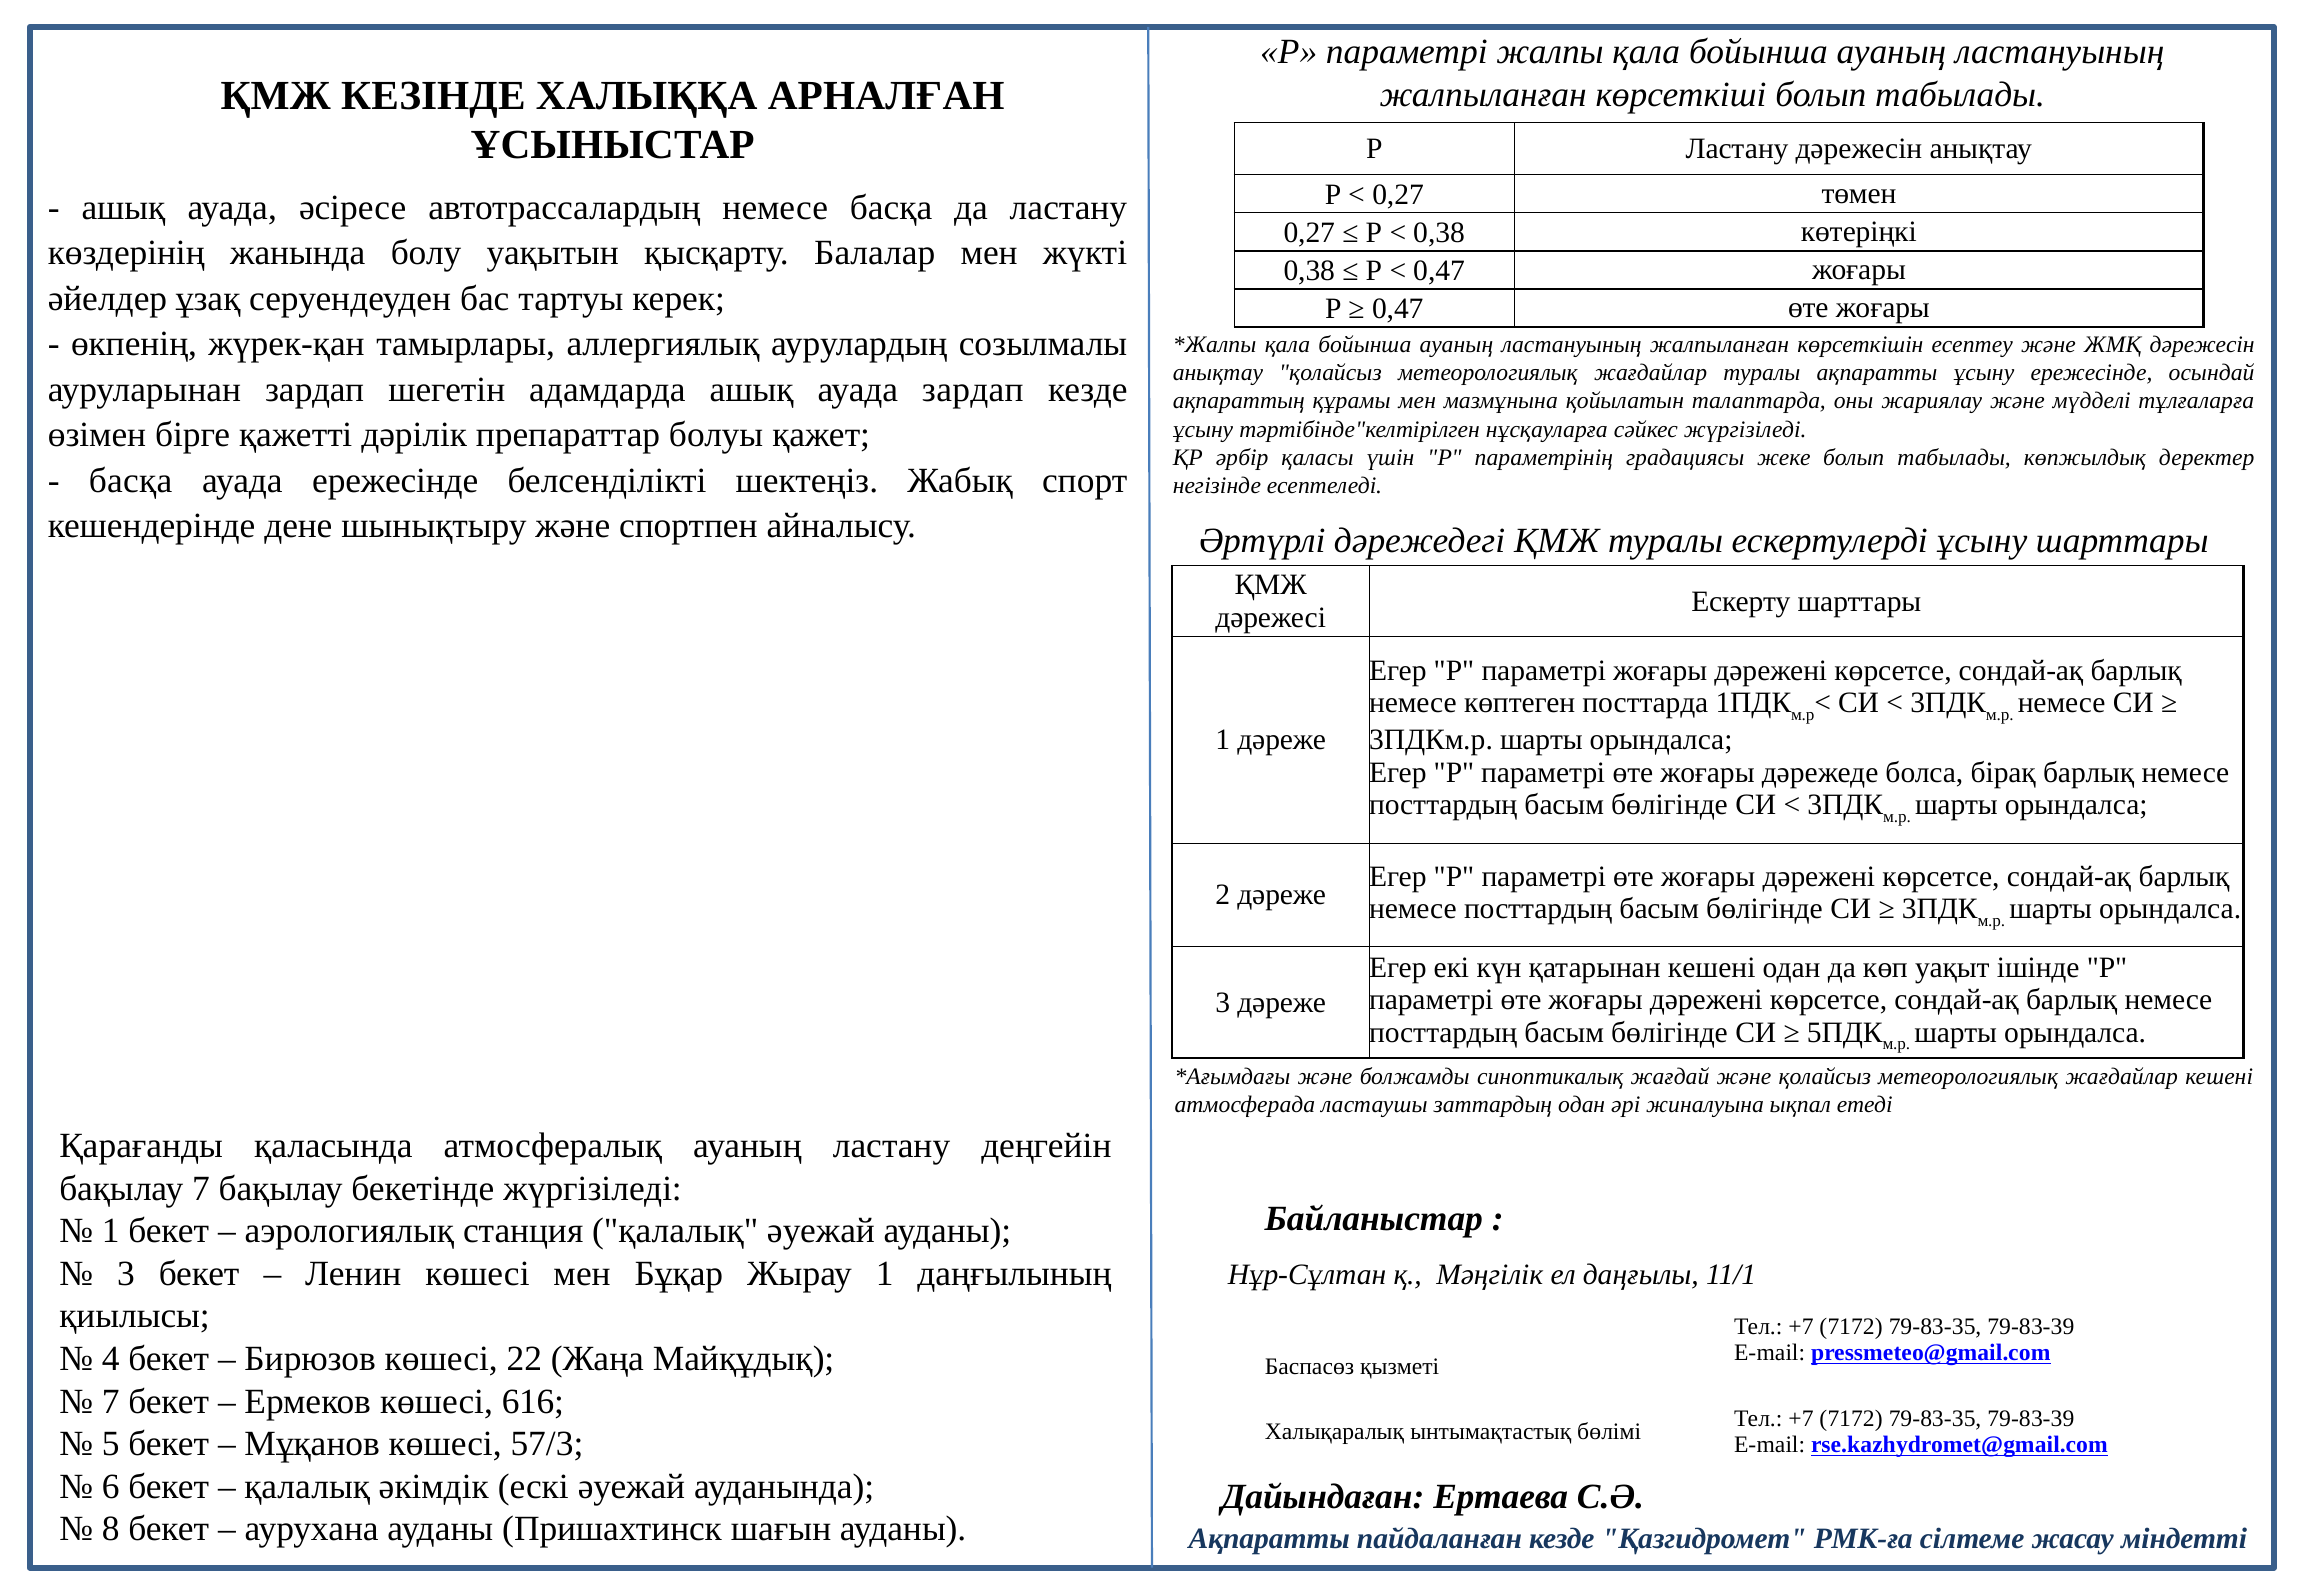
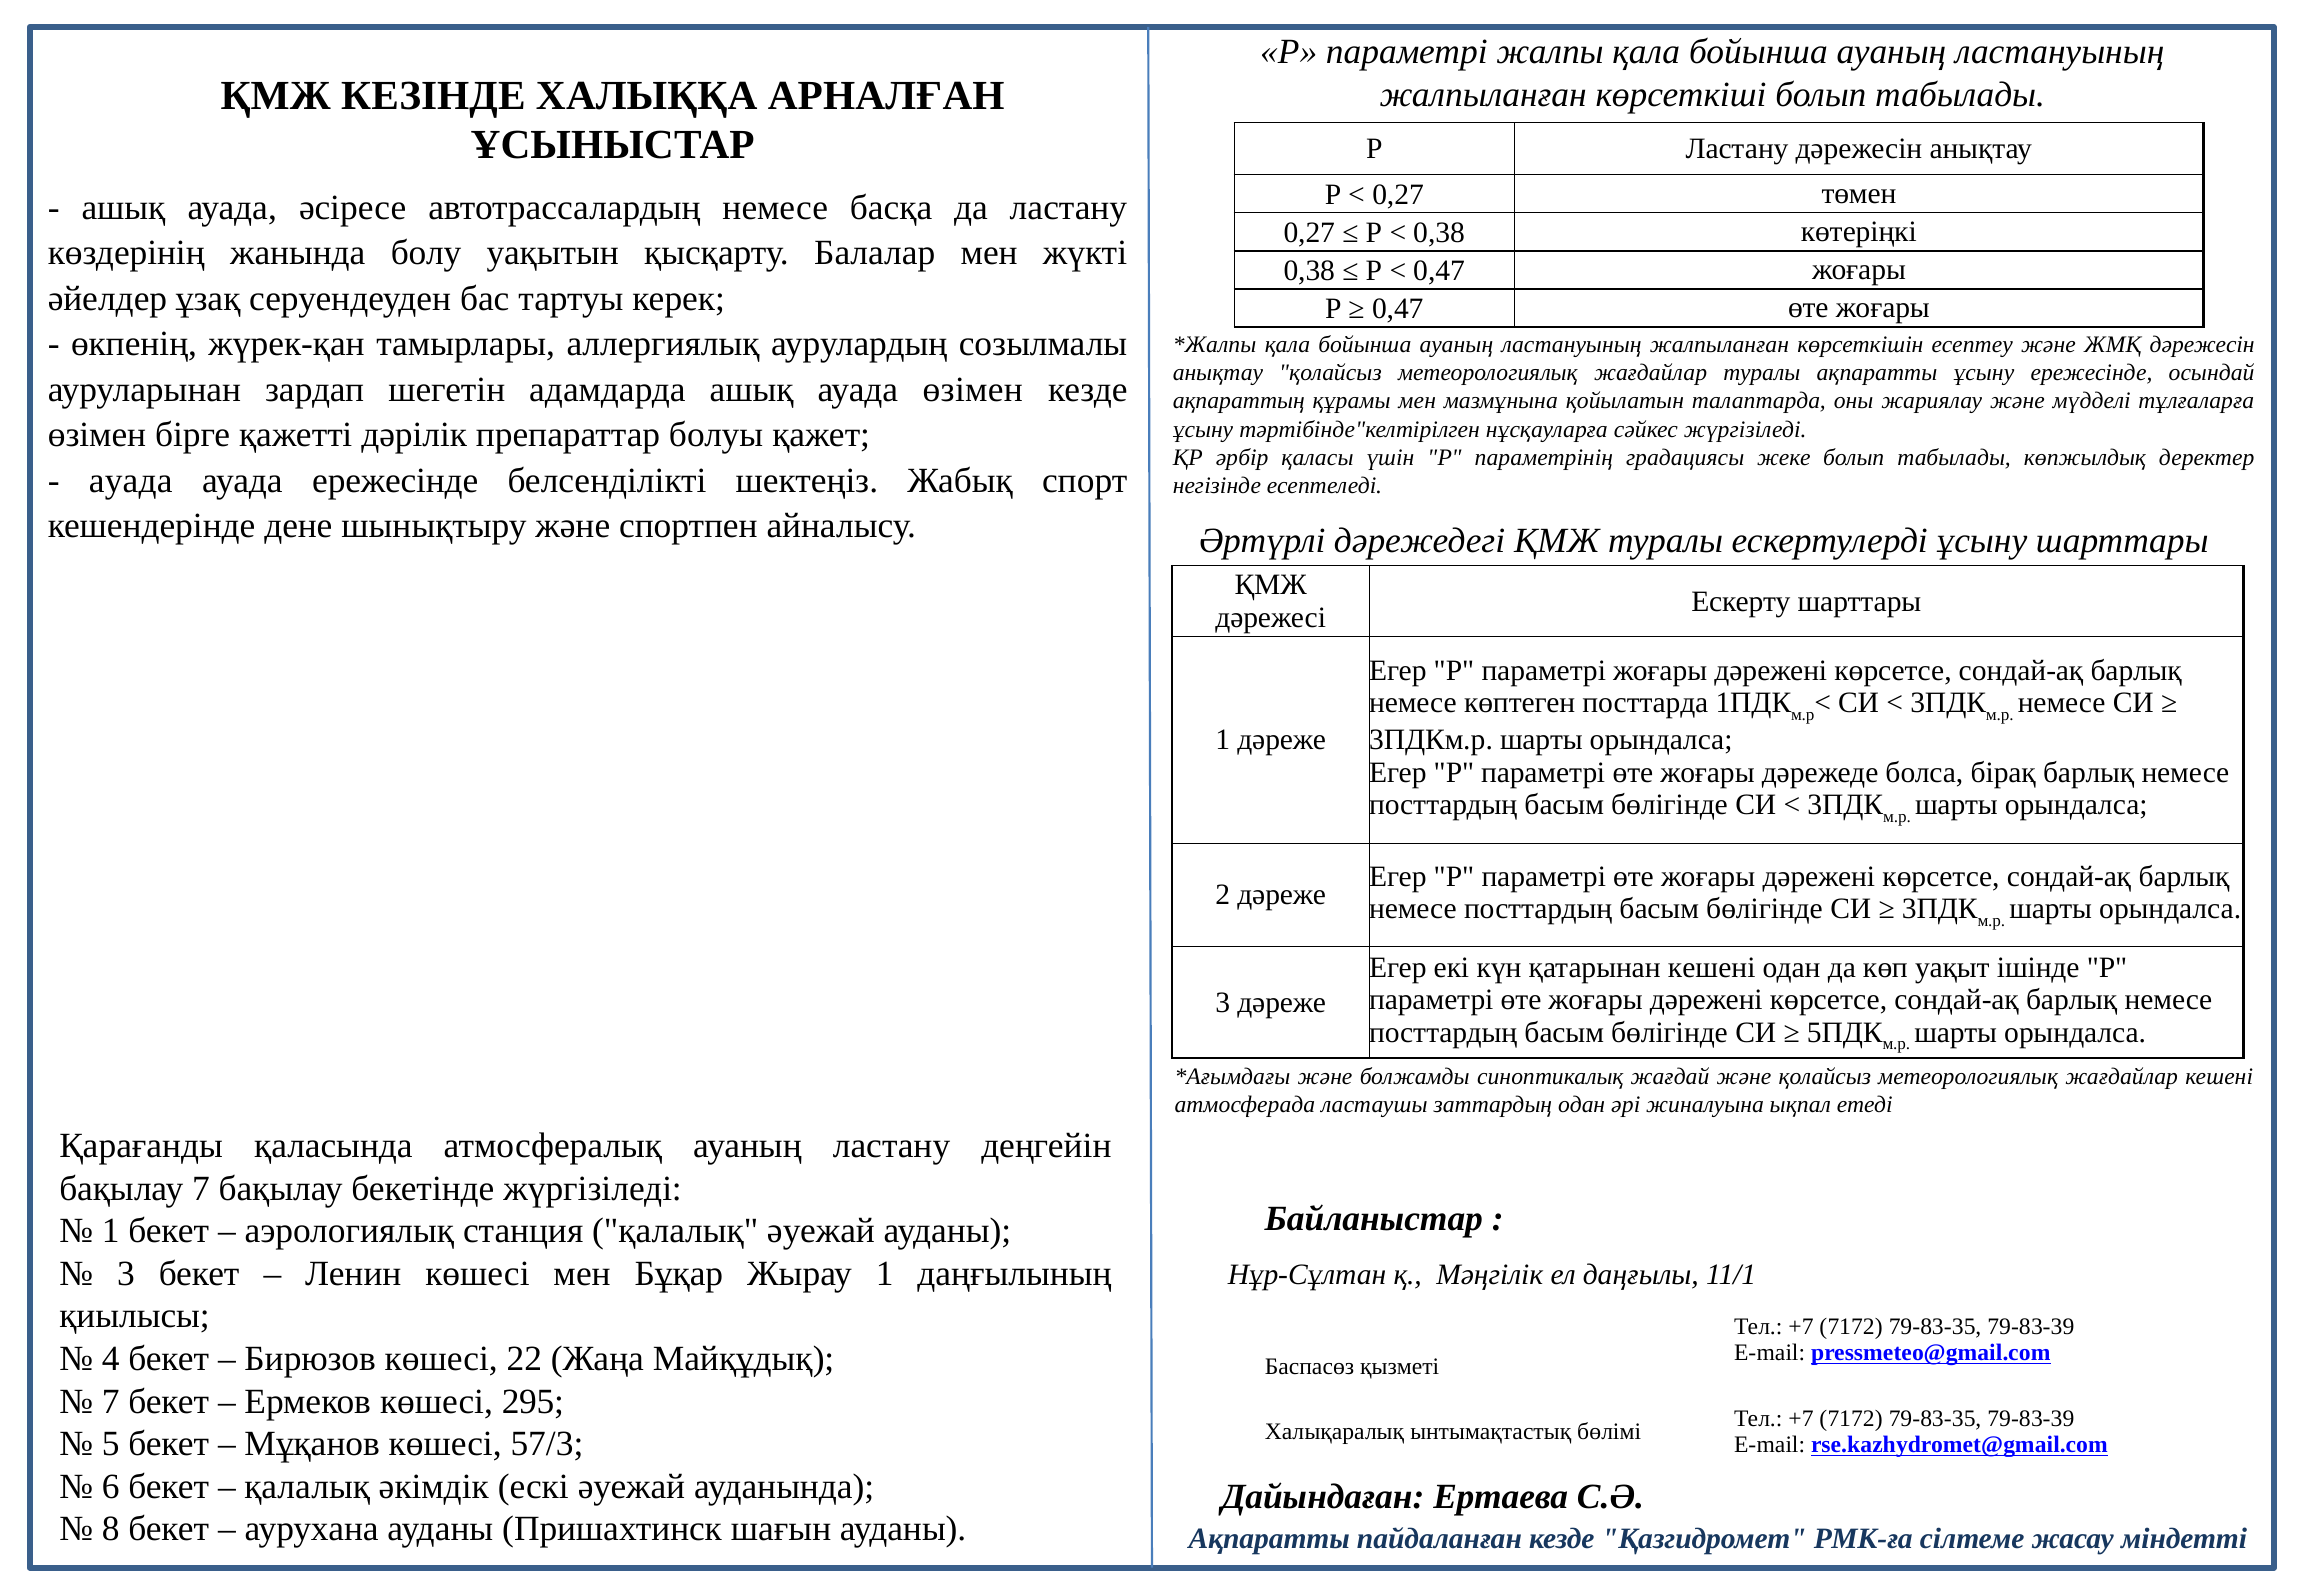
ауада зардап: зардап -> өзімен
басқа at (131, 480): басқа -> ауада
616: 616 -> 295
